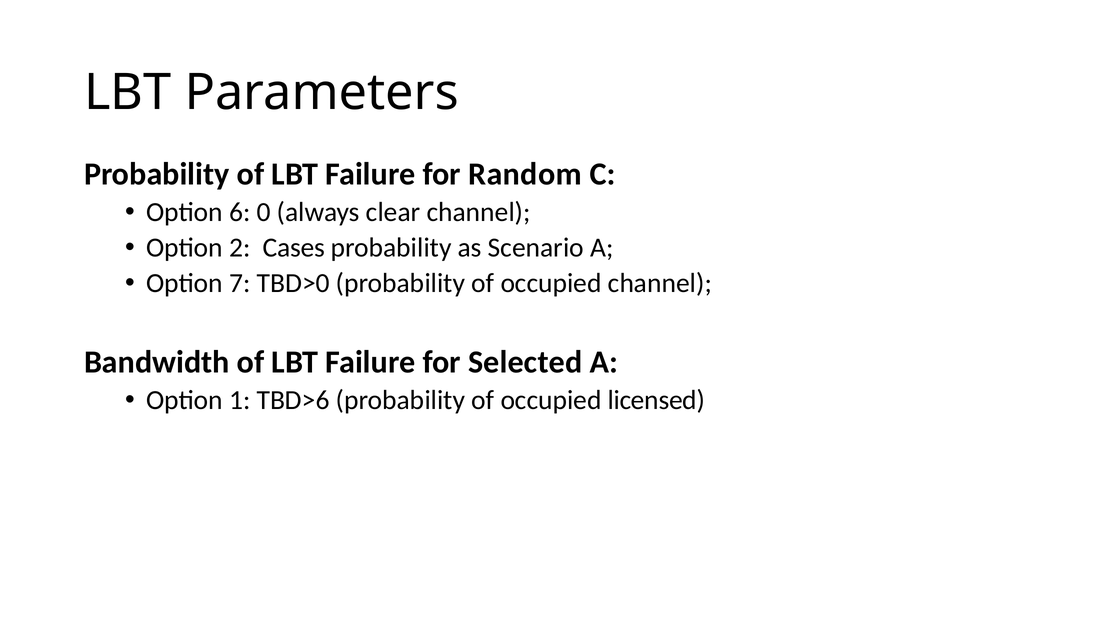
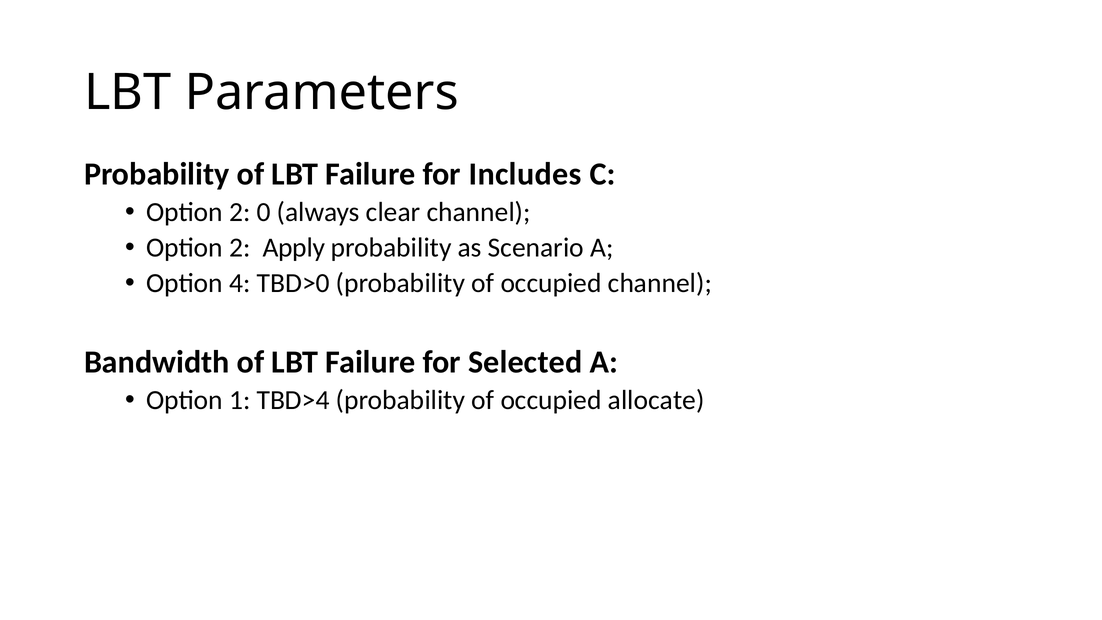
Random: Random -> Includes
6 at (240, 212): 6 -> 2
Cases: Cases -> Apply
7: 7 -> 4
TBD>6: TBD>6 -> TBD>4
licensed: licensed -> allocate
